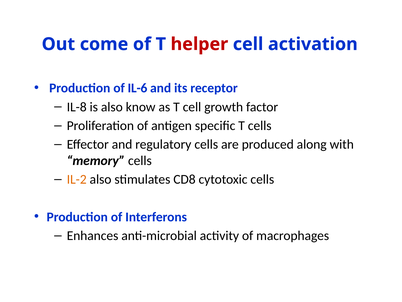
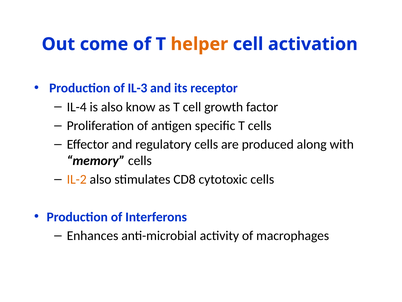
helper colour: red -> orange
IL-6: IL-6 -> IL-3
IL-8: IL-8 -> IL-4
